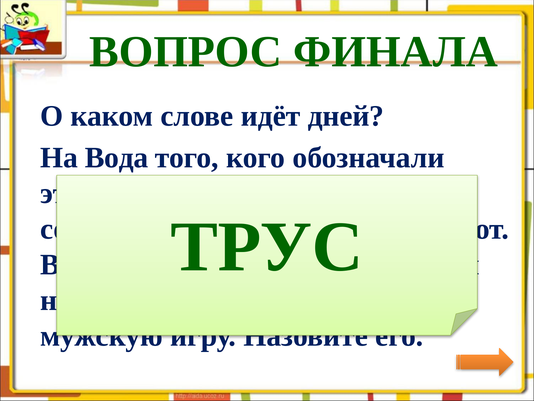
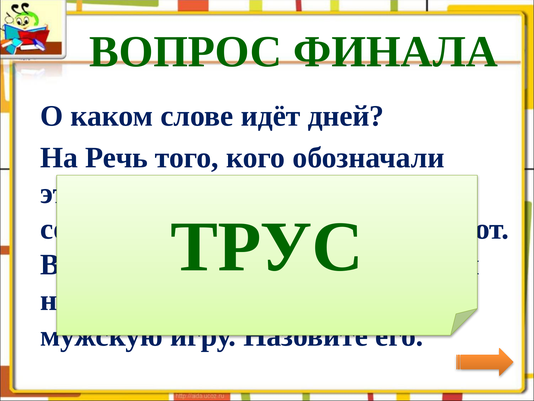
Вода: Вода -> Речь
